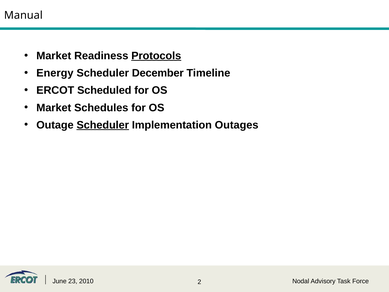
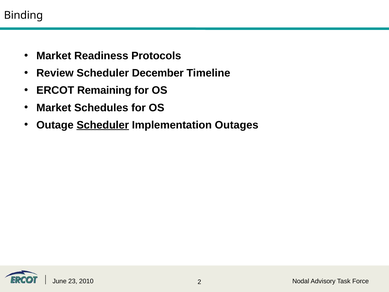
Manual: Manual -> Binding
Protocols underline: present -> none
Energy: Energy -> Review
Scheduled: Scheduled -> Remaining
